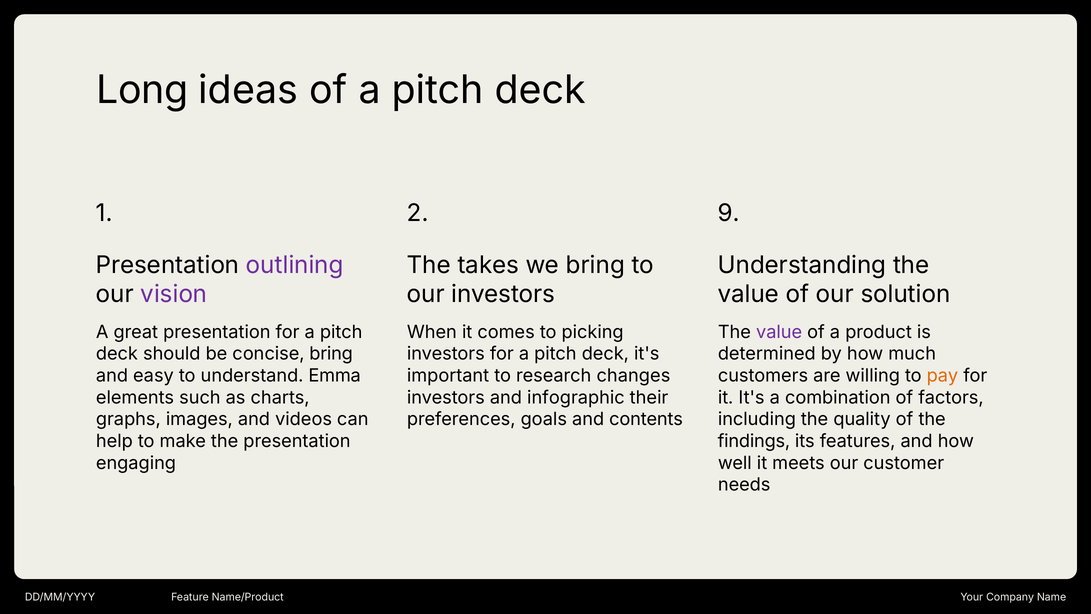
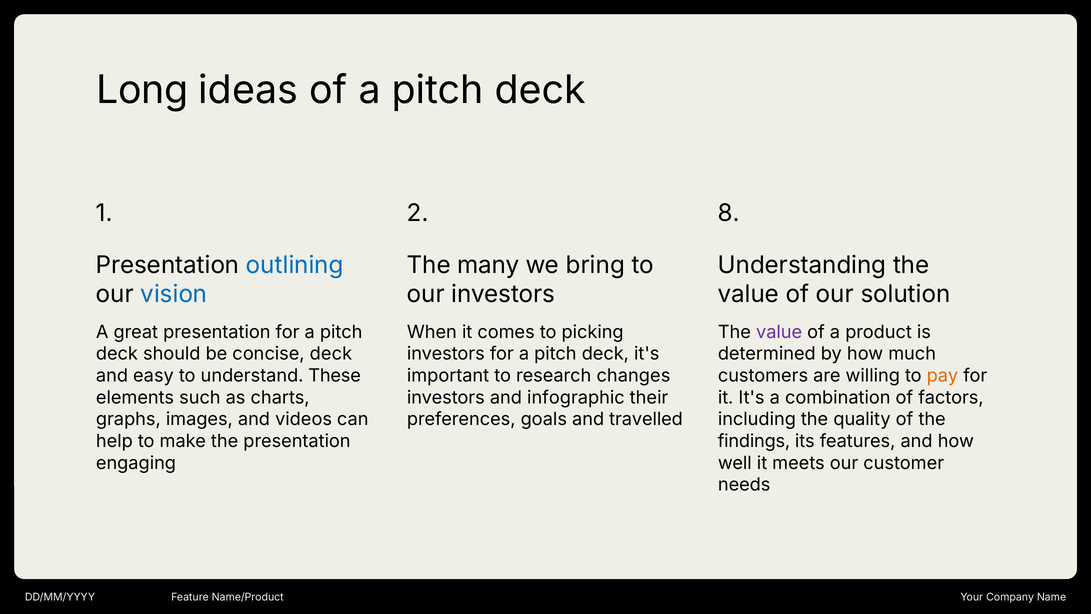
9: 9 -> 8
outlining colour: purple -> blue
takes: takes -> many
vision colour: purple -> blue
concise bring: bring -> deck
Emma: Emma -> These
contents: contents -> travelled
